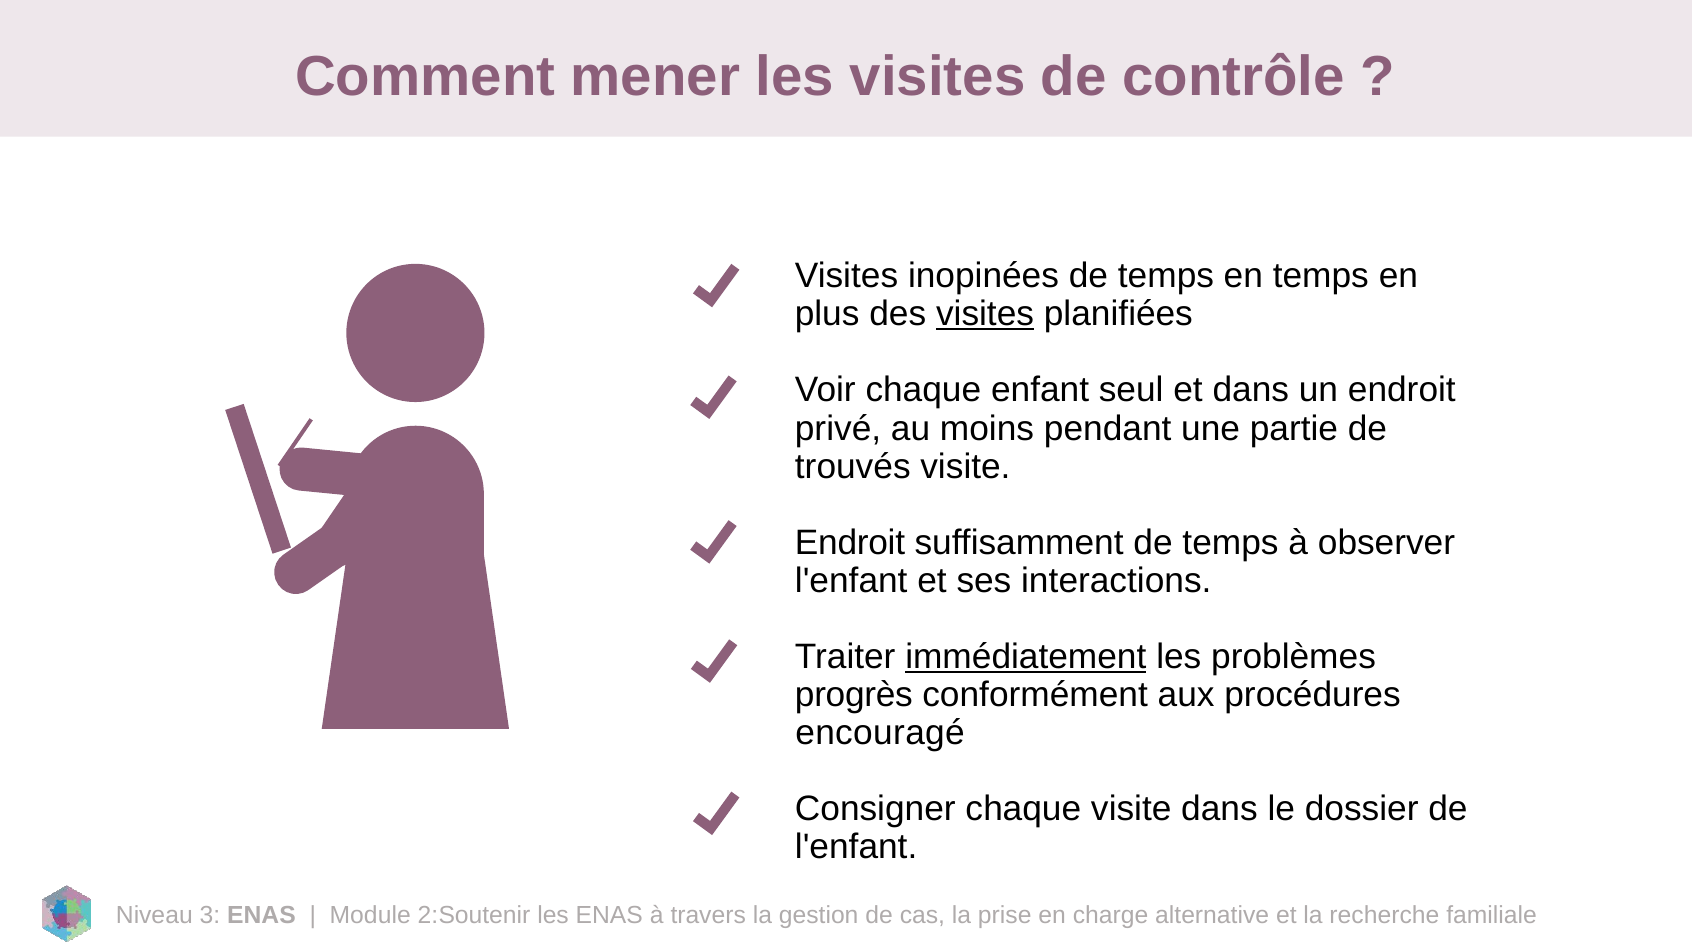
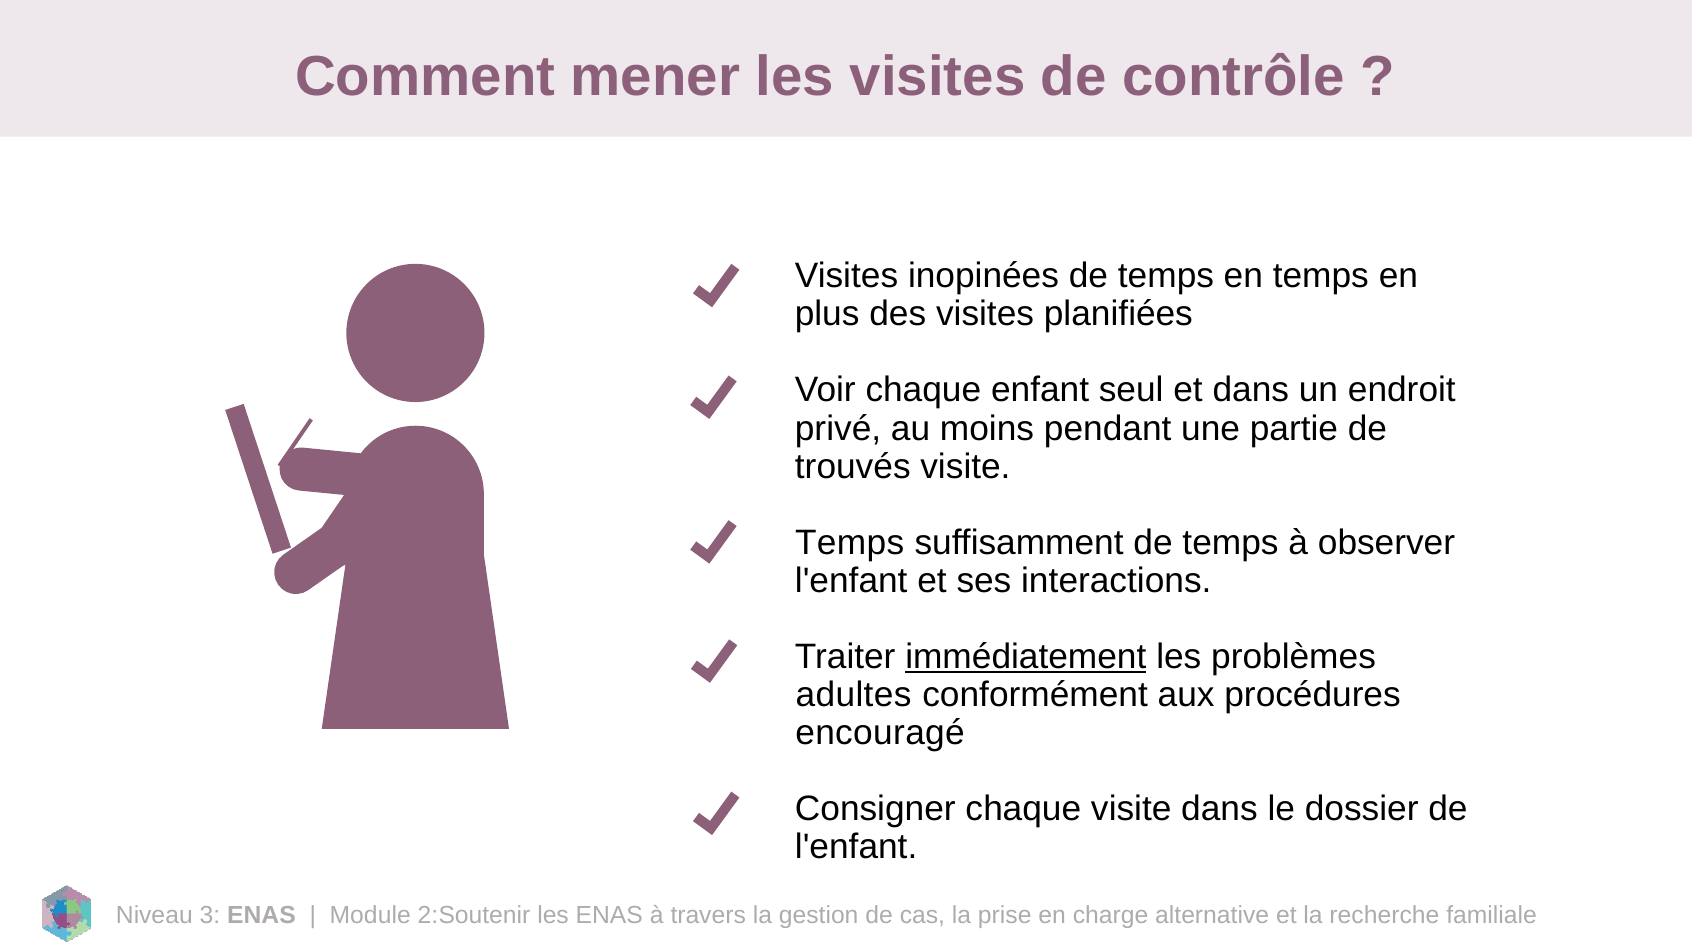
visites at (985, 314) underline: present -> none
Endroit at (850, 543): Endroit -> Temps
progrès: progrès -> adultes
